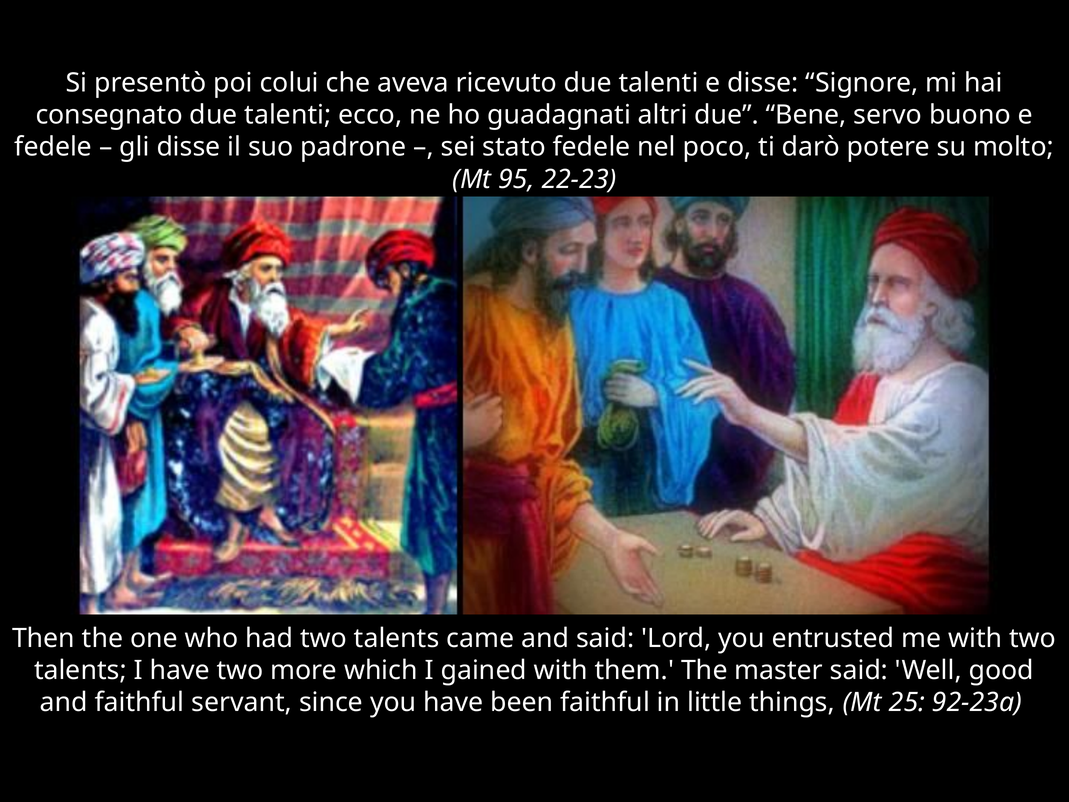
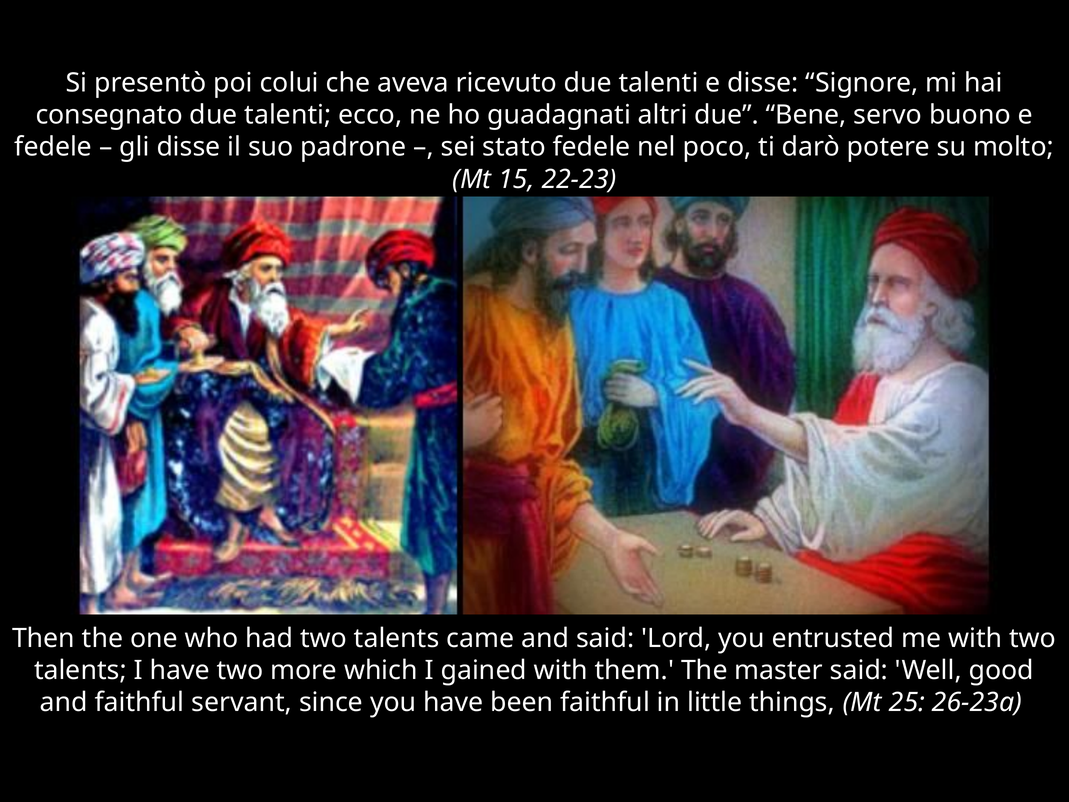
95: 95 -> 15
92-23a: 92-23a -> 26-23a
